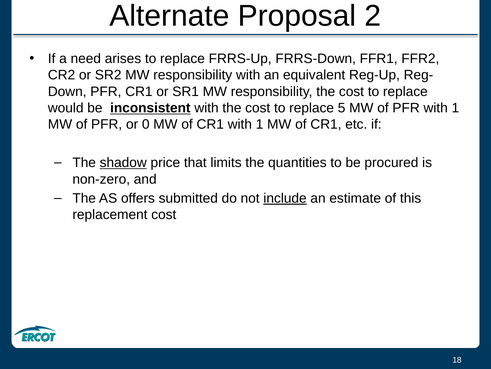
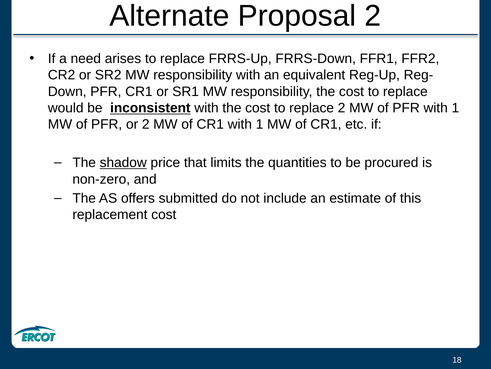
replace 5: 5 -> 2
or 0: 0 -> 2
include underline: present -> none
